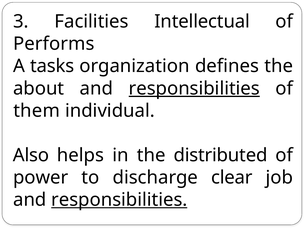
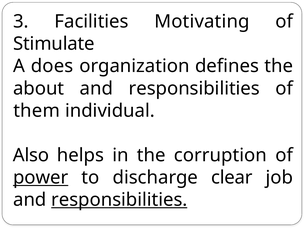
Intellectual: Intellectual -> Motivating
Performs: Performs -> Stimulate
tasks: tasks -> does
responsibilities at (194, 88) underline: present -> none
distributed: distributed -> corruption
power underline: none -> present
